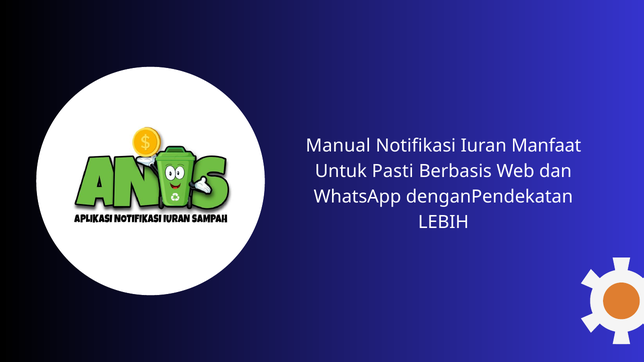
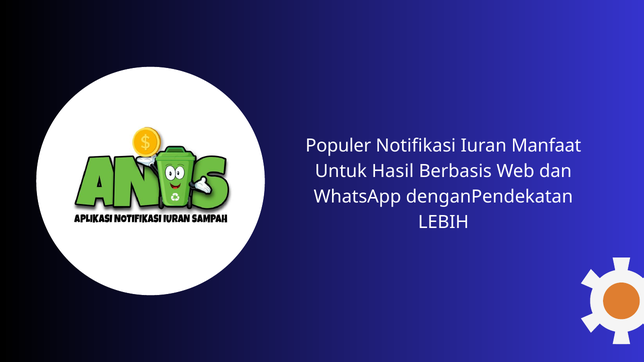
Manual: Manual -> Populer
Pasti: Pasti -> Hasil
